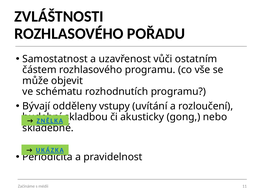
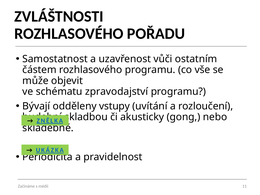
rozhodnutích: rozhodnutích -> zpravodajství
